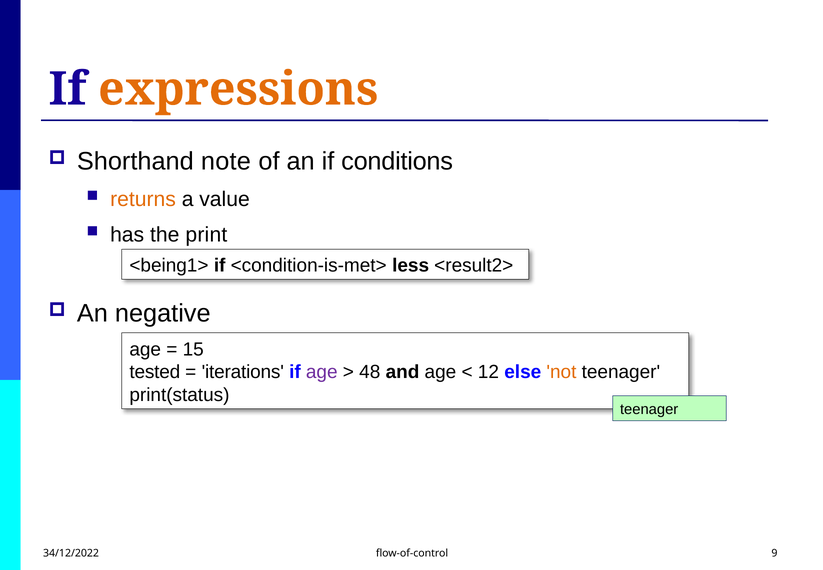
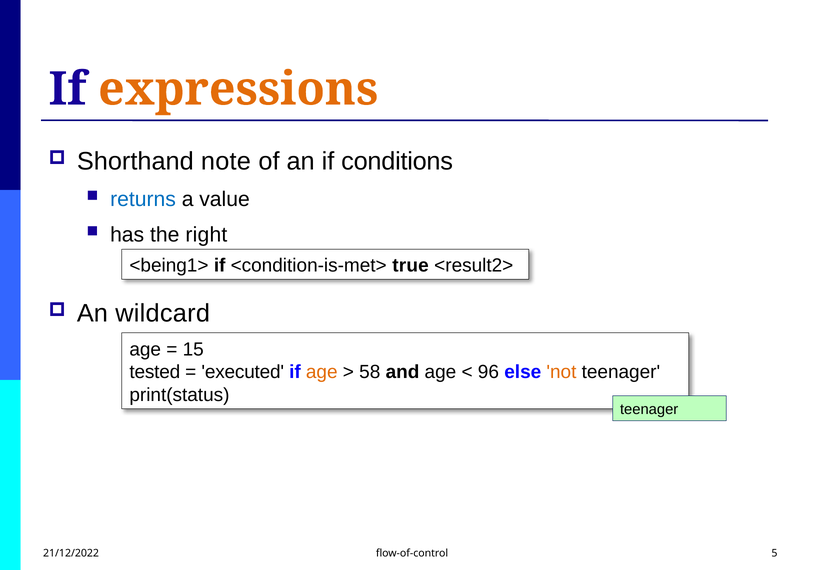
returns colour: orange -> blue
print: print -> right
less: less -> true
negative: negative -> wildcard
iterations: iterations -> executed
age at (322, 372) colour: purple -> orange
48: 48 -> 58
12: 12 -> 96
34/12/2022: 34/12/2022 -> 21/12/2022
9: 9 -> 5
